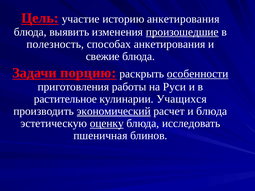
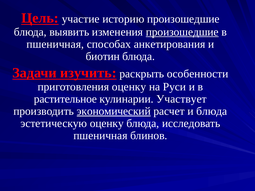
историю анкетирования: анкетирования -> произошедшие
полезность at (55, 44): полезность -> пшеничная
свежие: свежие -> биотин
порцию: порцию -> изучить
особенности underline: present -> none
приготовления работы: работы -> оценку
Учащихся: Учащихся -> Участвует
оценку at (107, 124) underline: present -> none
